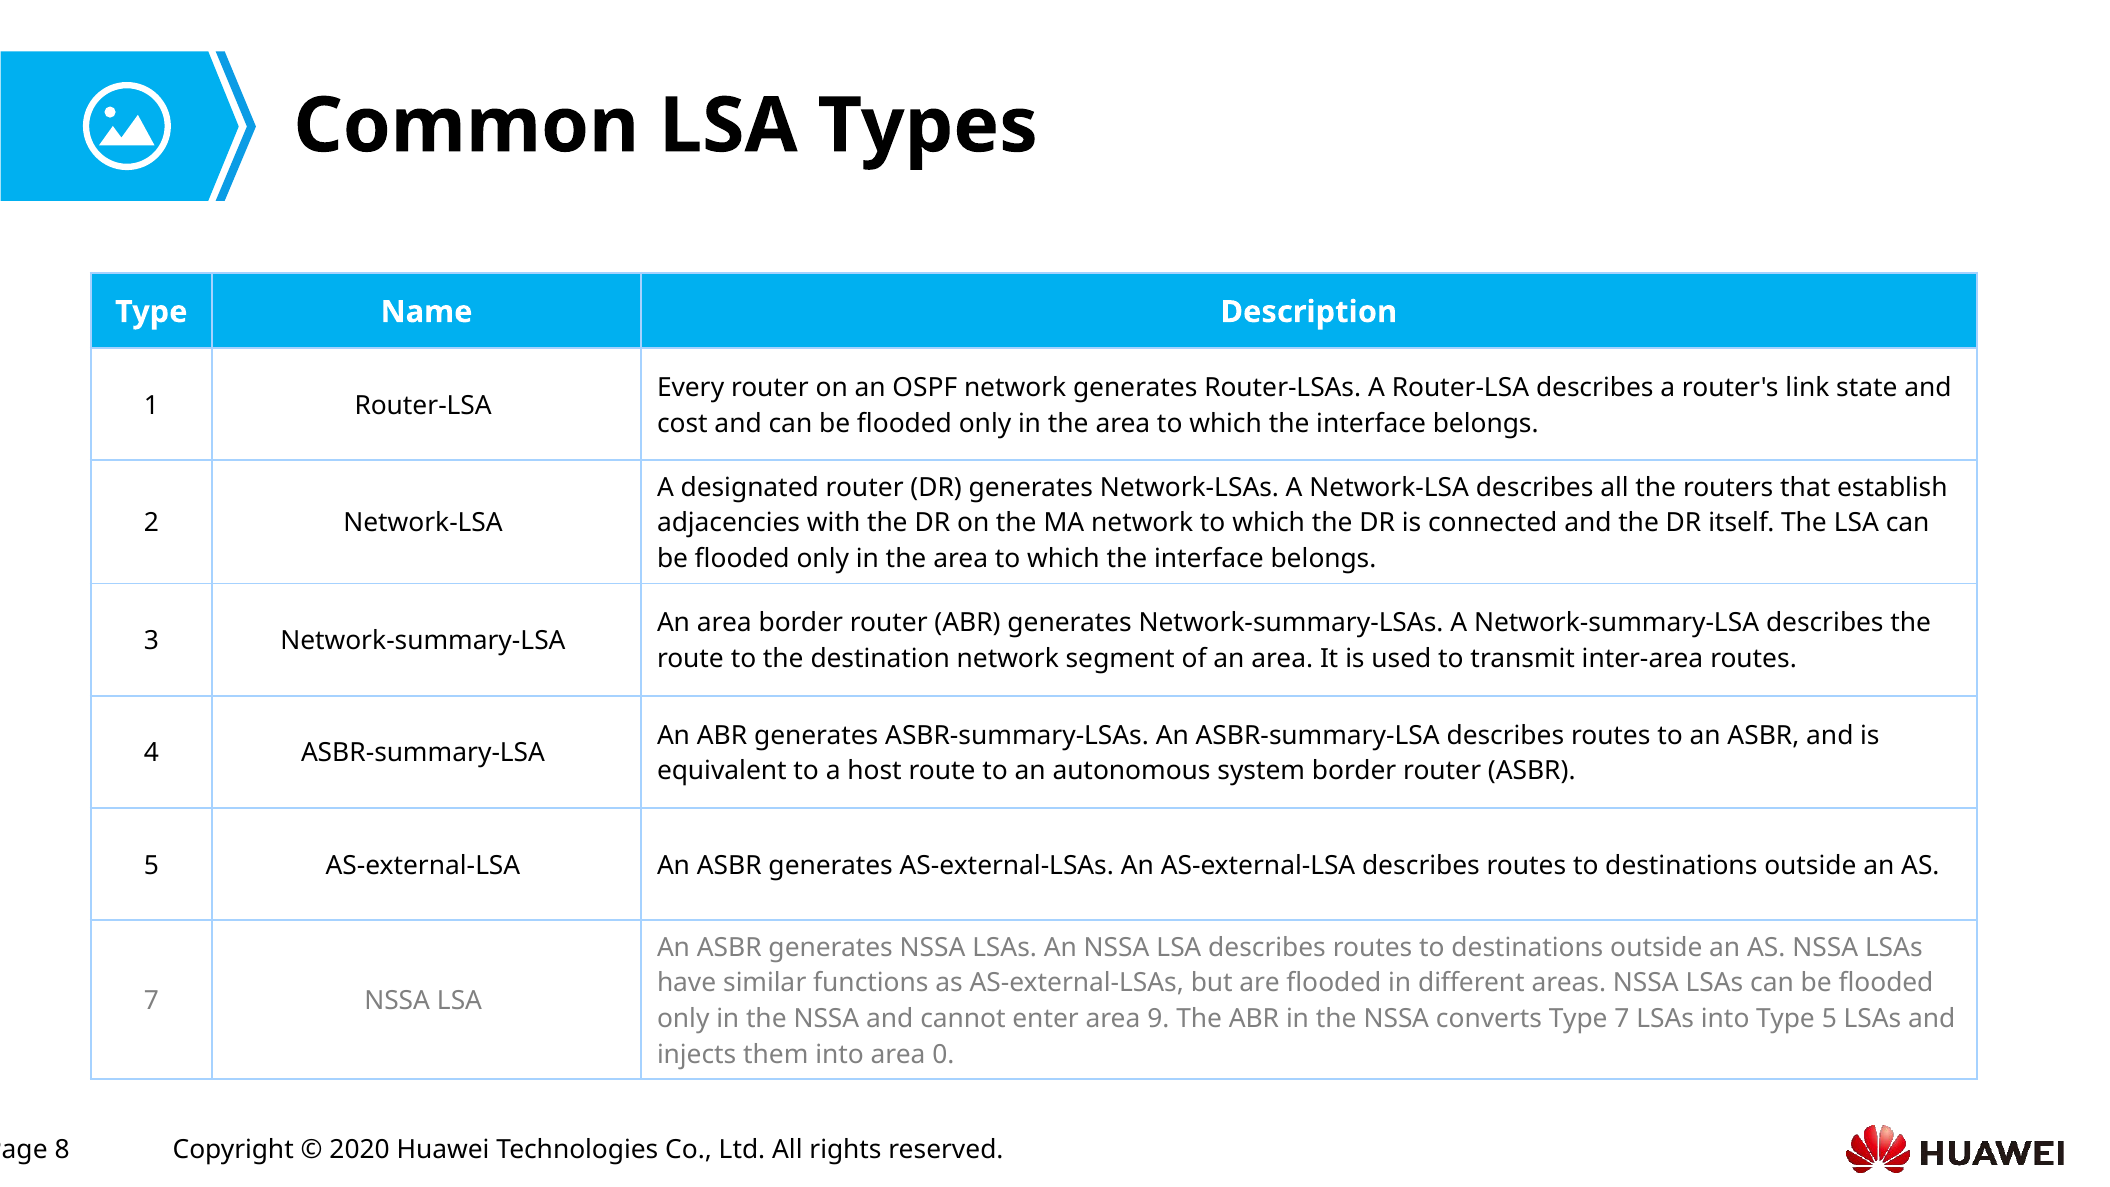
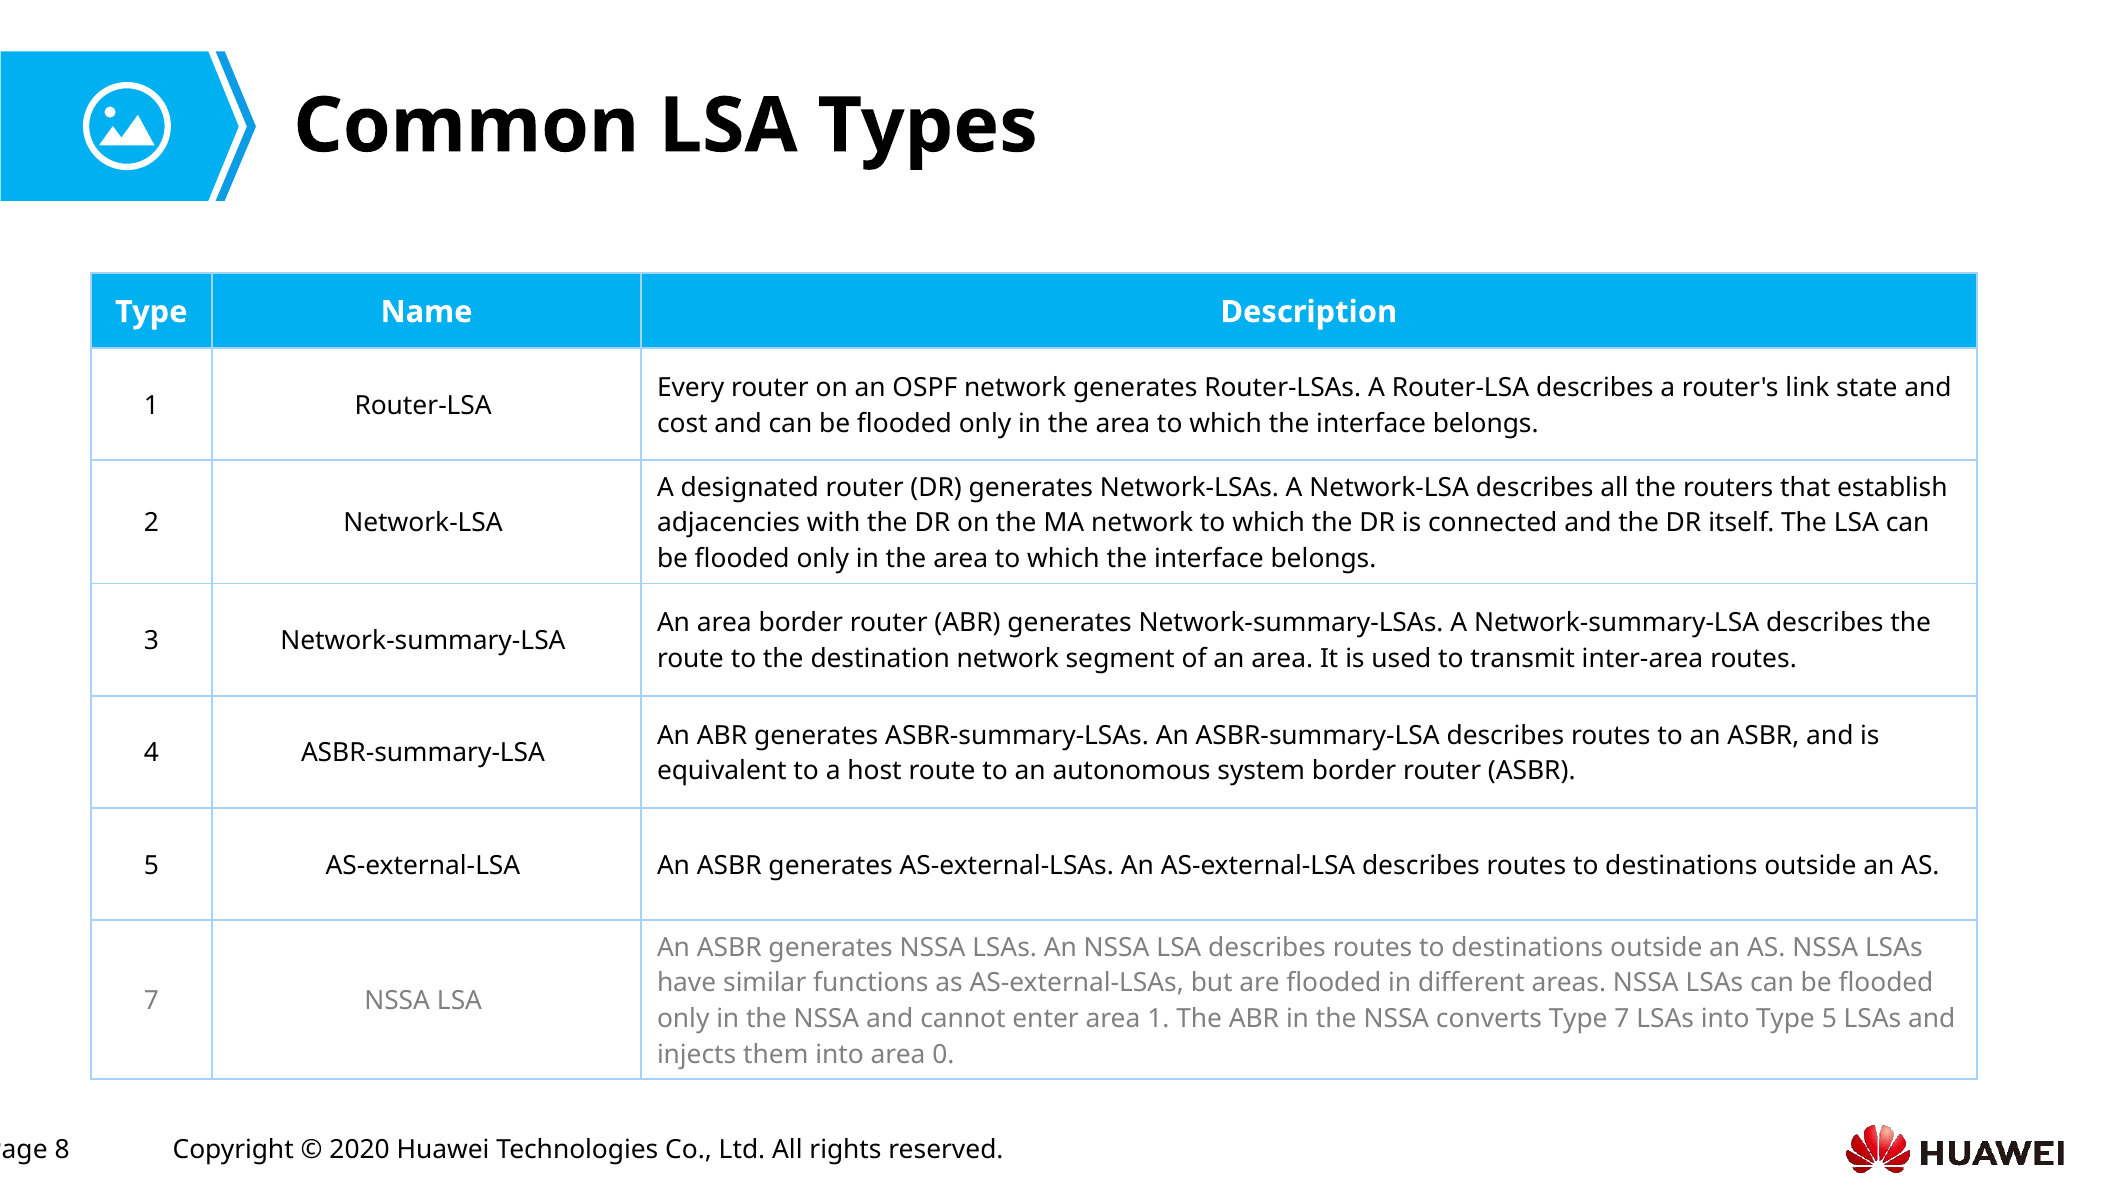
area 9: 9 -> 1
